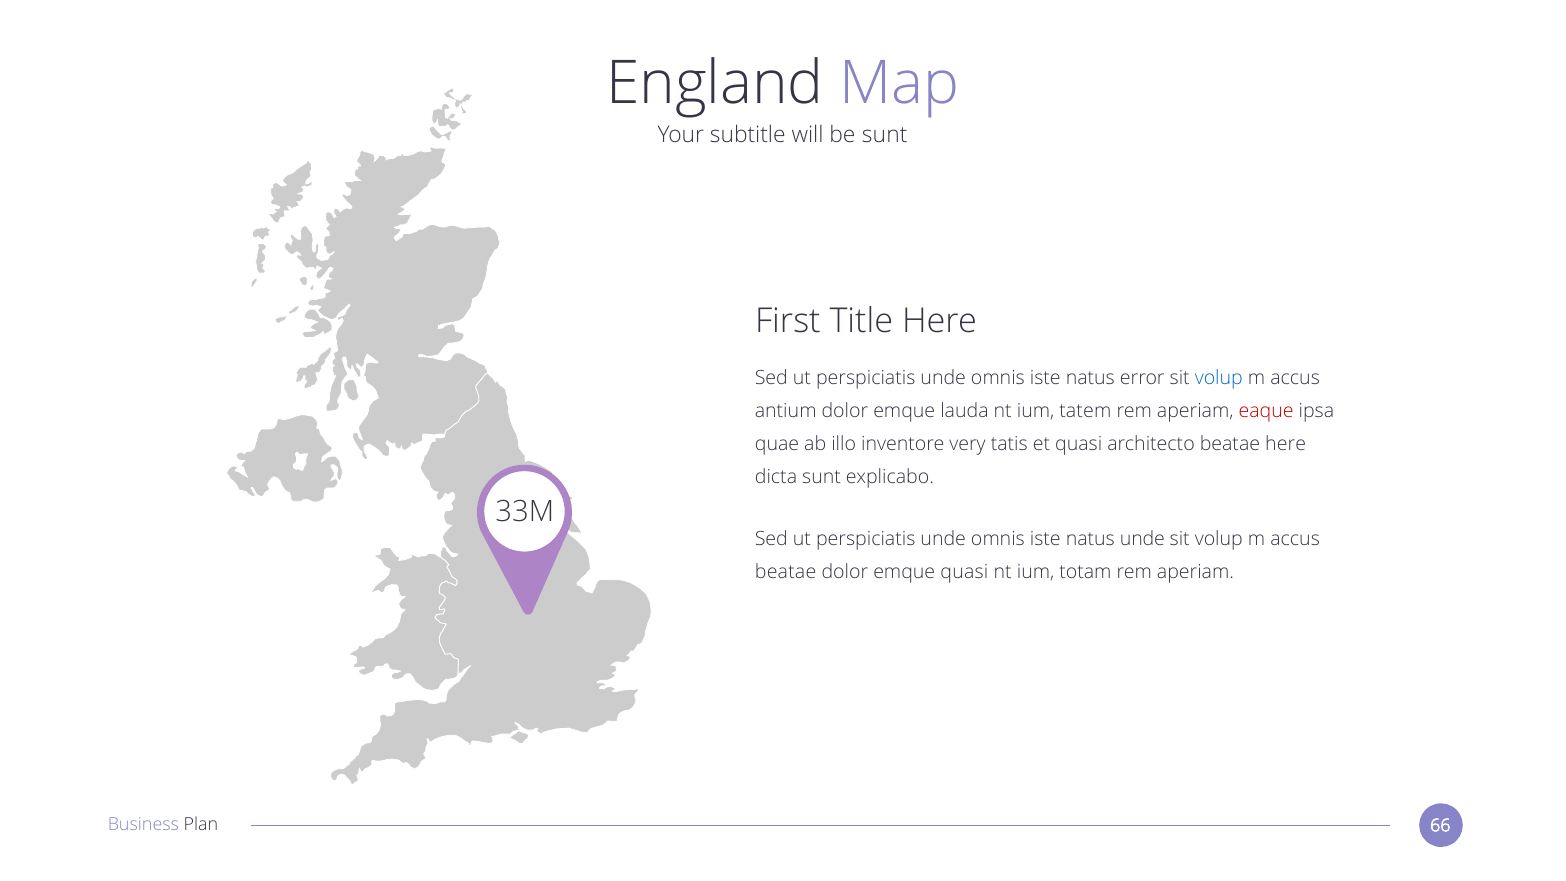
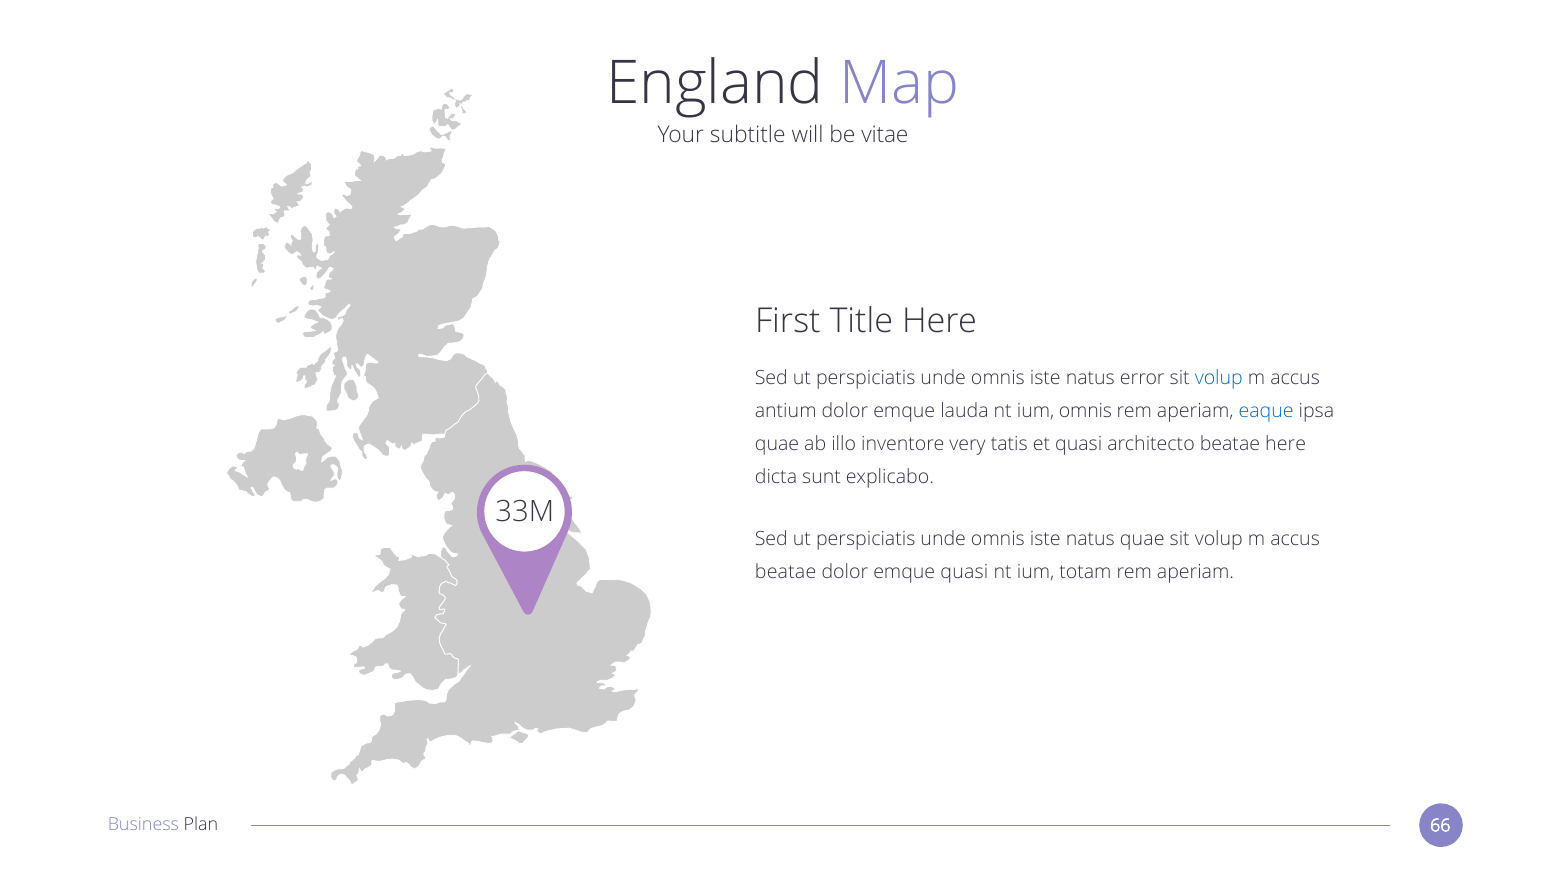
be sunt: sunt -> vitae
ium tatem: tatem -> omnis
eaque colour: red -> blue
natus unde: unde -> quae
